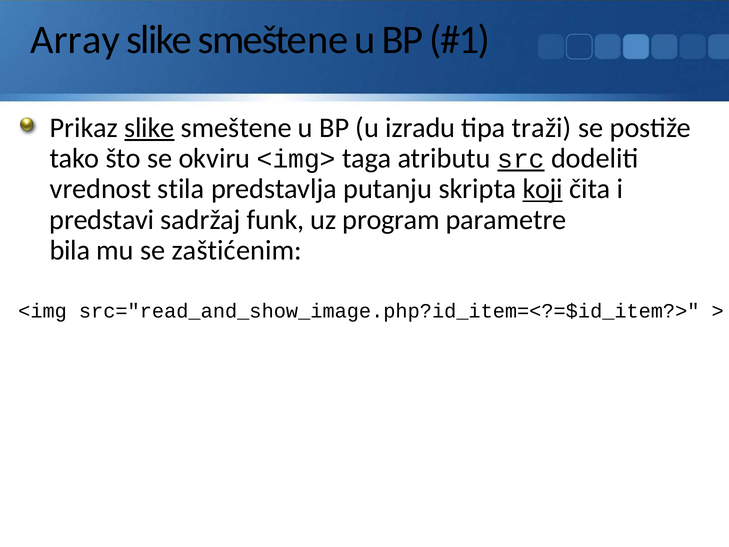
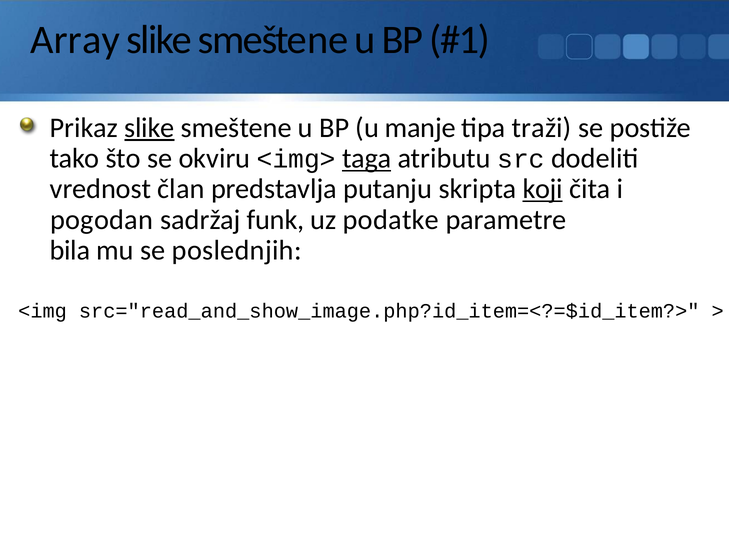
izradu: izradu -> manje
taga underline: none -> present
src underline: present -> none
stila: stila -> član
predstavi: predstavi -> pogodan
program: program -> podatke
zaštićenim: zaštićenim -> poslednjih
